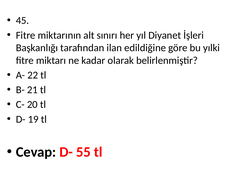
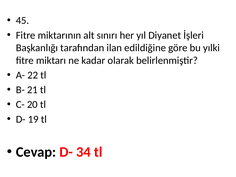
55: 55 -> 34
